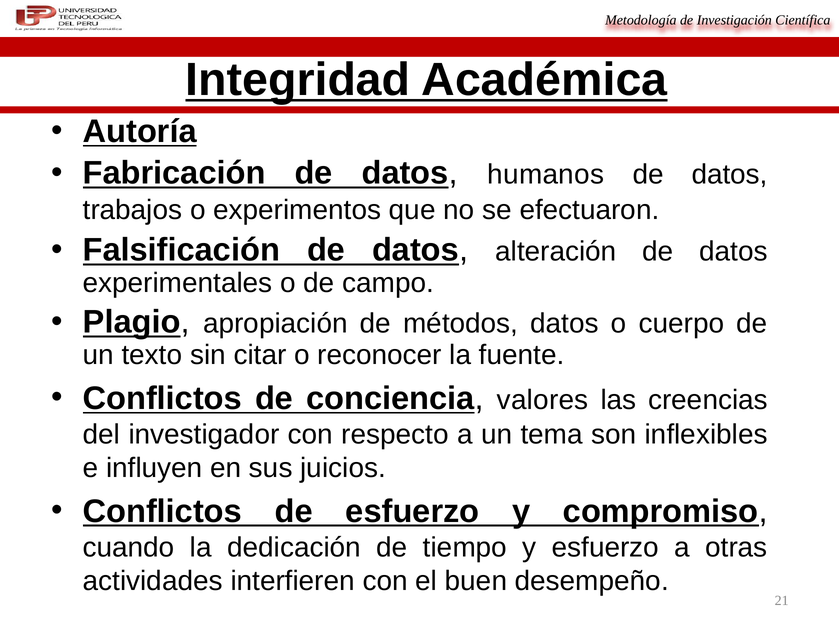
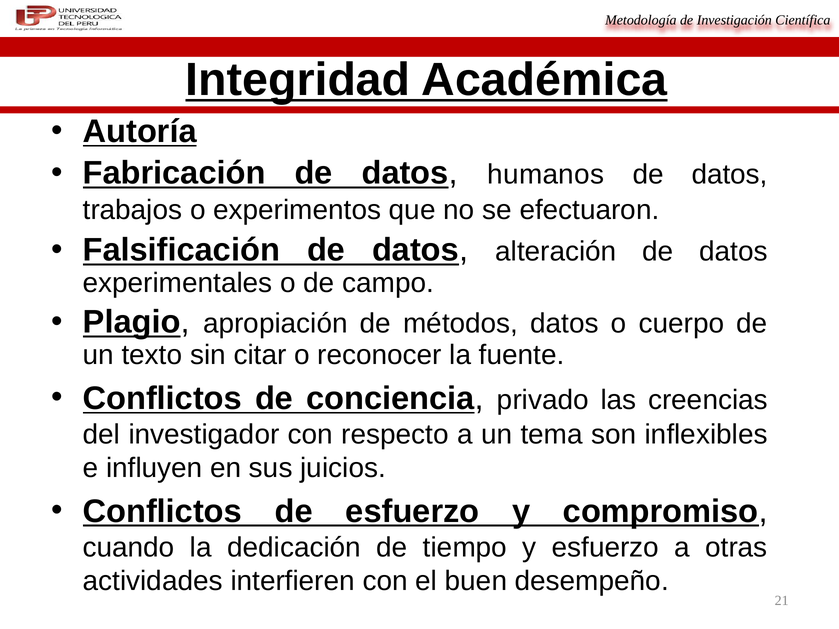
valores: valores -> privado
